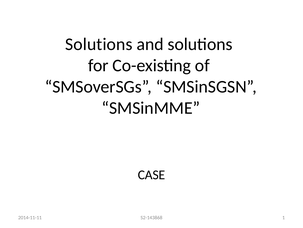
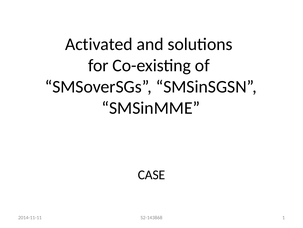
Solutions at (99, 44): Solutions -> Activated
